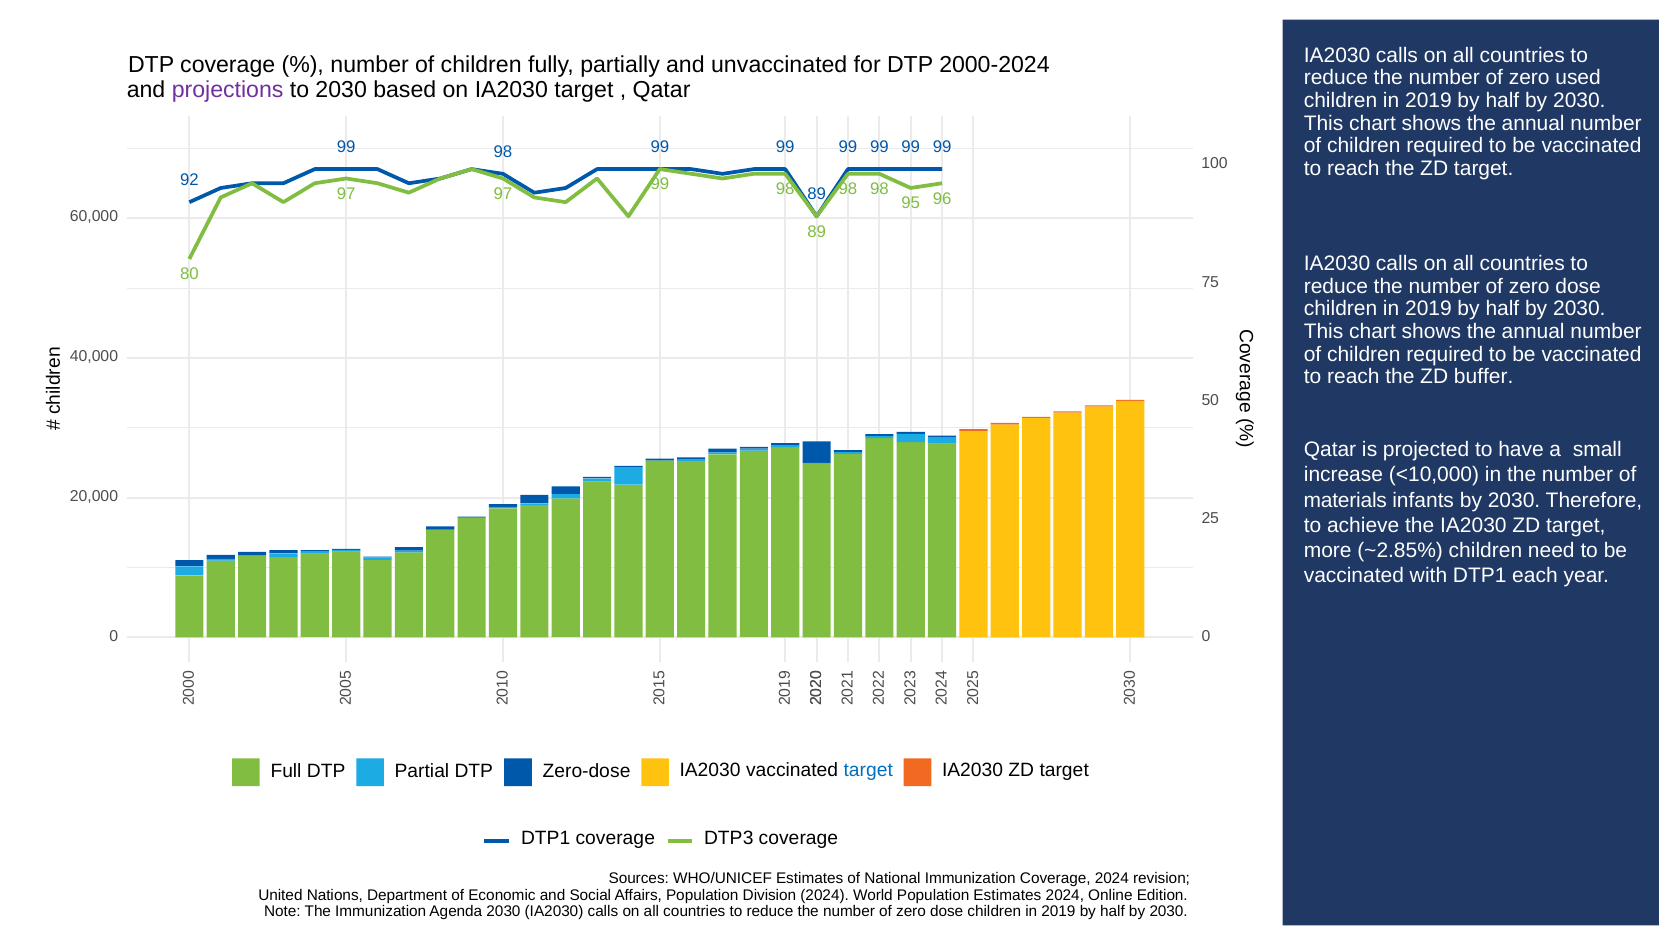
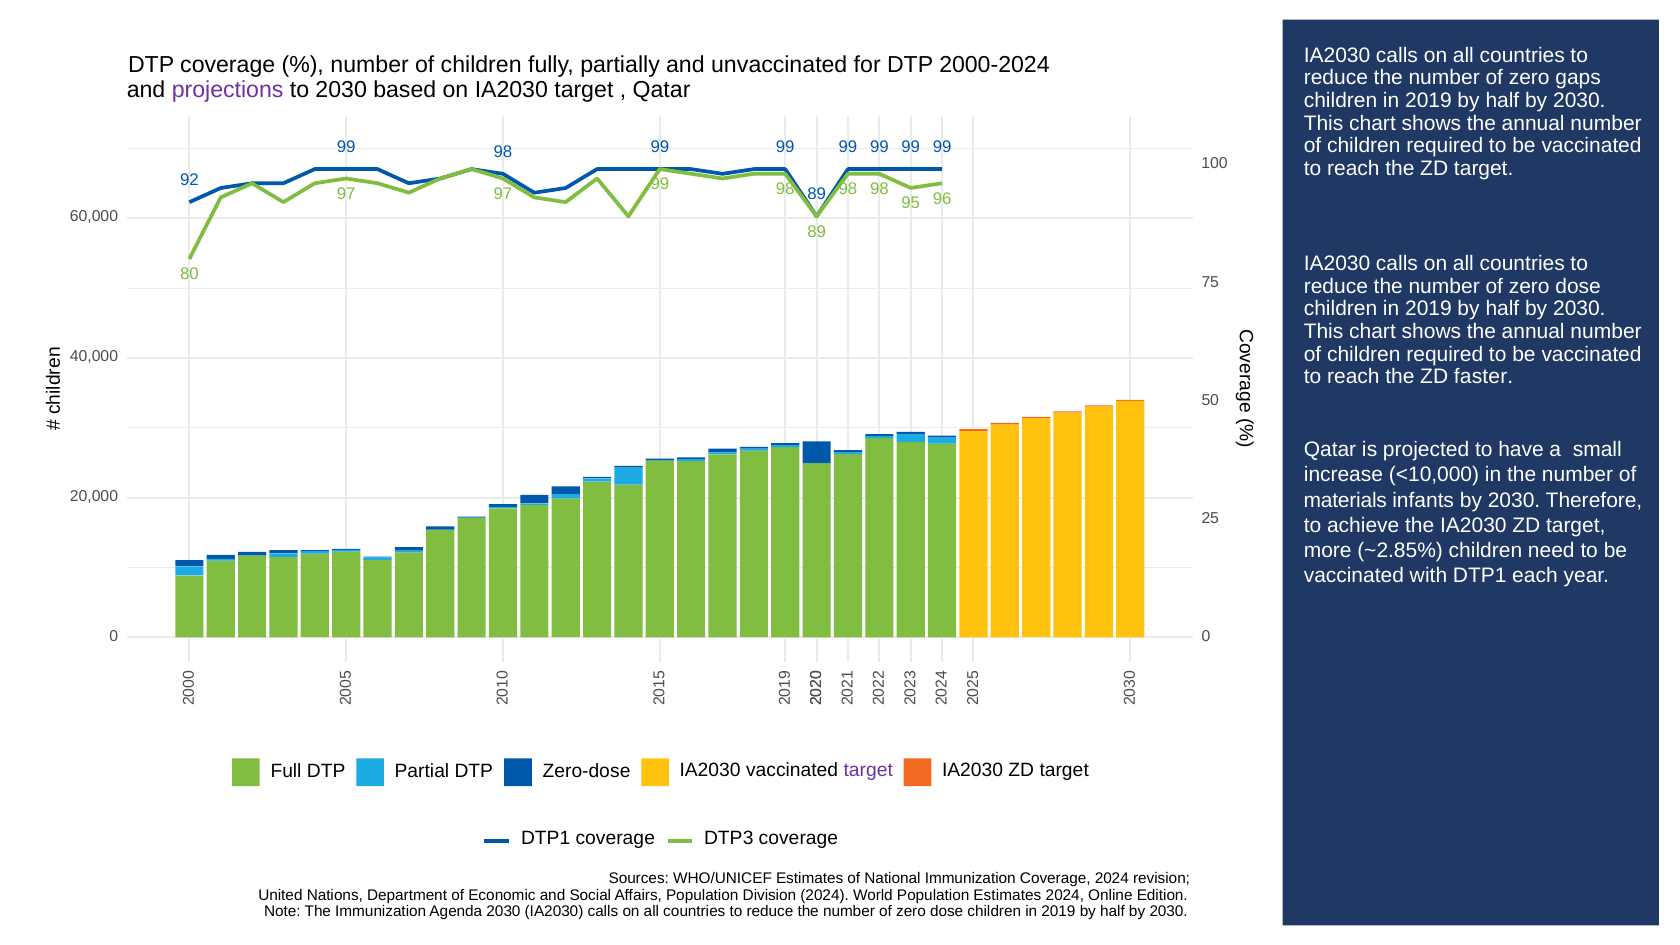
used: used -> gaps
buffer: buffer -> faster
target at (868, 770) colour: blue -> purple
